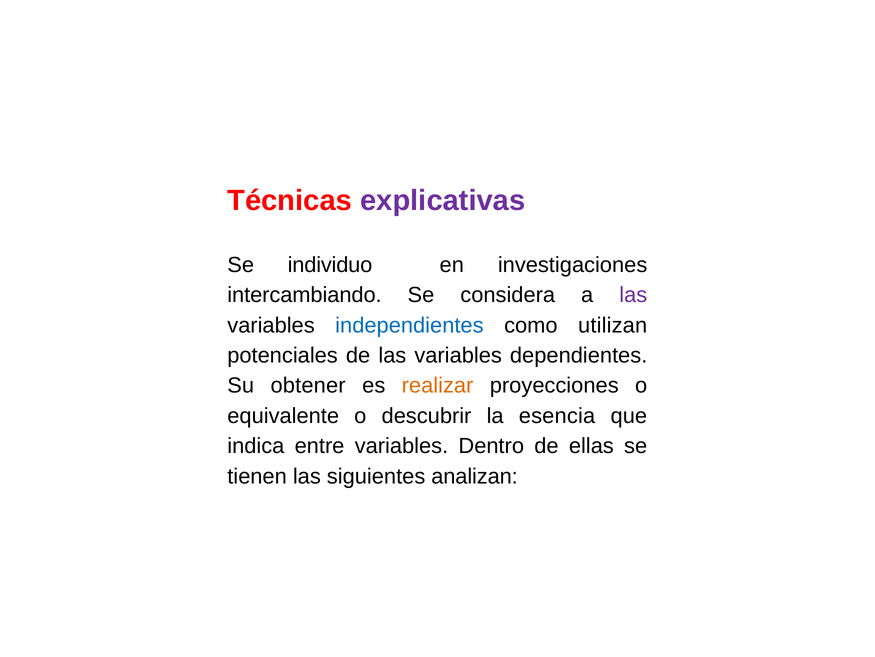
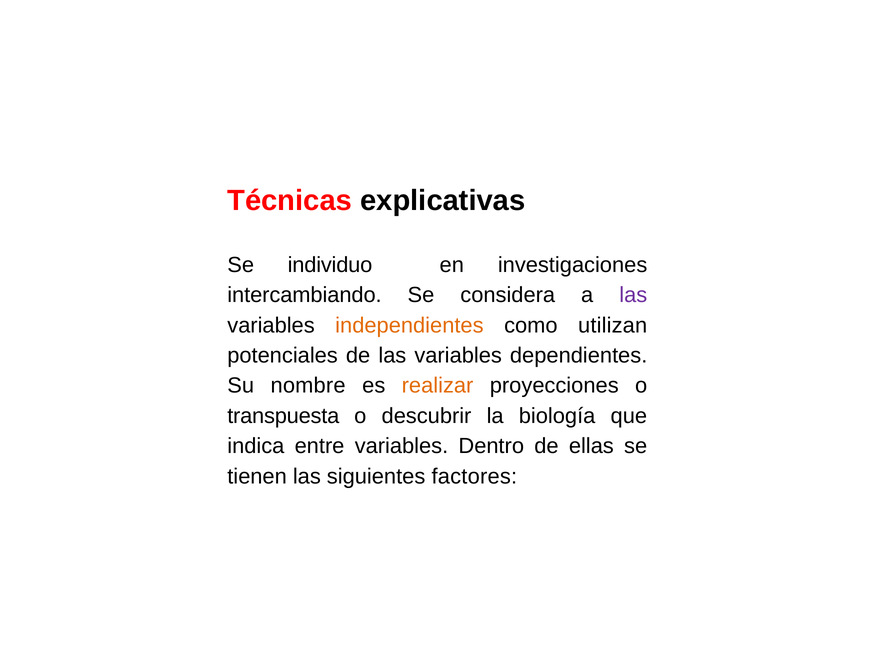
explicativas colour: purple -> black
independientes colour: blue -> orange
obtener: obtener -> nombre
equivalente: equivalente -> transpuesta
esencia: esencia -> biología
analizan: analizan -> factores
